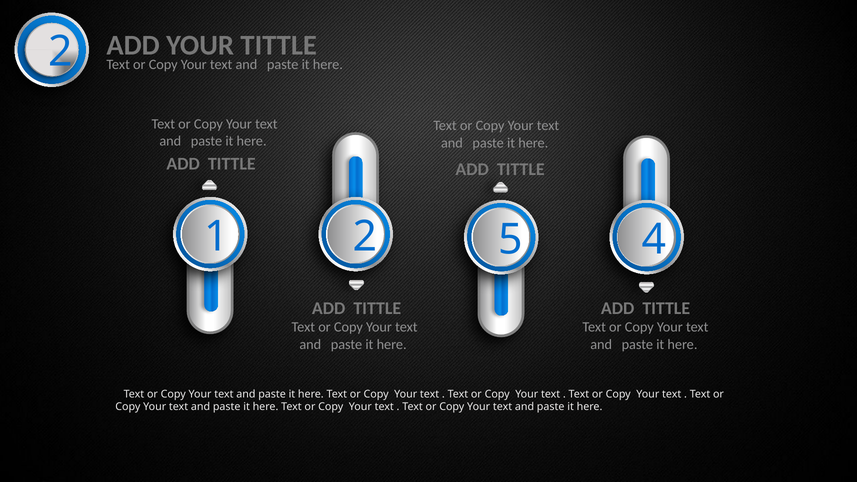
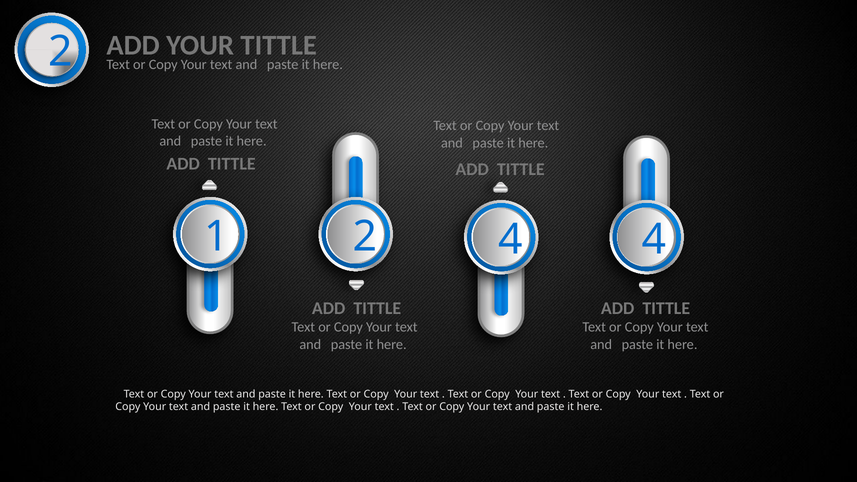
2 5: 5 -> 4
